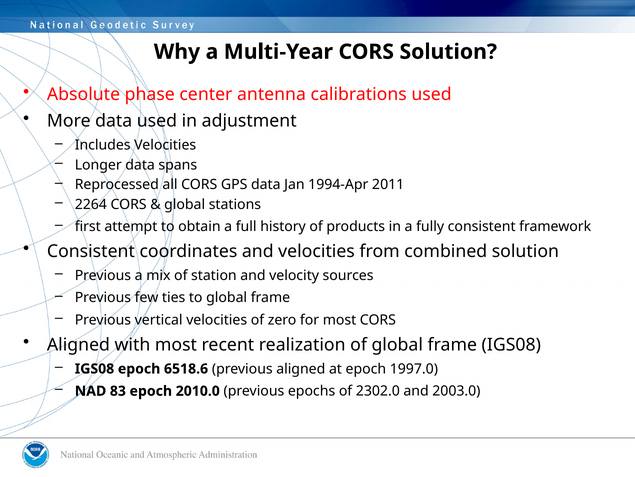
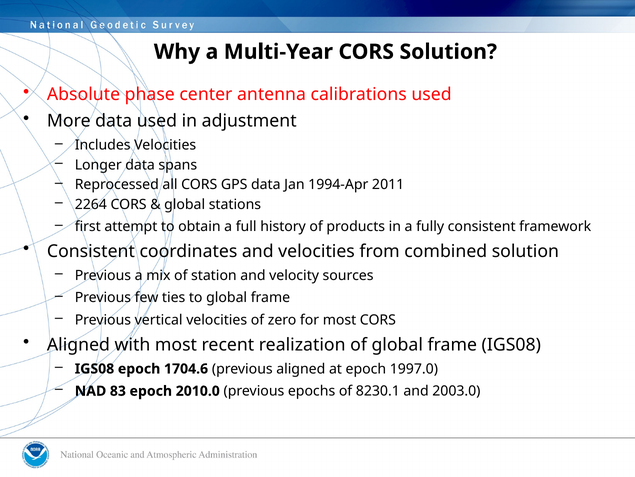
6518.6: 6518.6 -> 1704.6
2302.0: 2302.0 -> 8230.1
